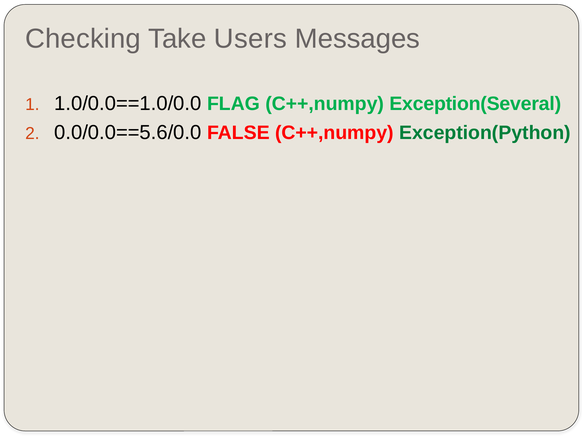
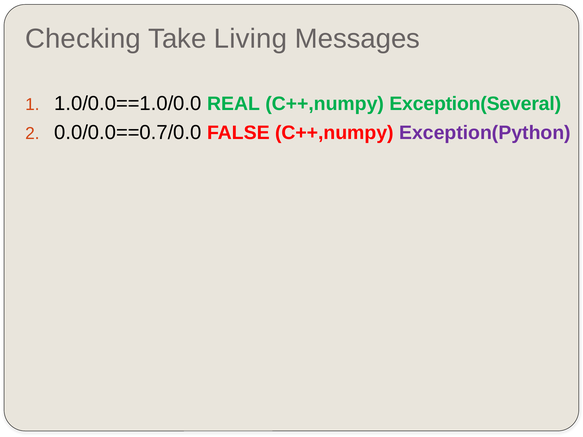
Users: Users -> Living
FLAG: FLAG -> REAL
0.0/0.0==5.6/0.0: 0.0/0.0==5.6/0.0 -> 0.0/0.0==0.7/0.0
Exception(Python colour: green -> purple
